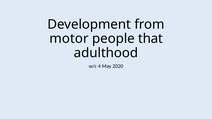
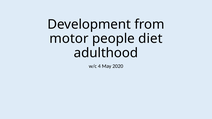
that: that -> diet
